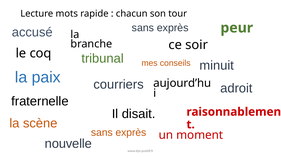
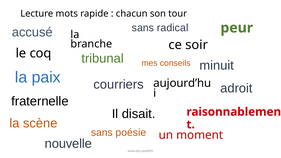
exprès at (173, 28): exprès -> radical
exprès at (131, 133): exprès -> poésie
